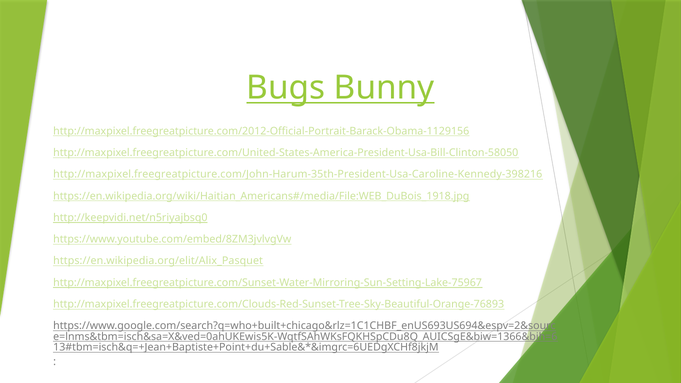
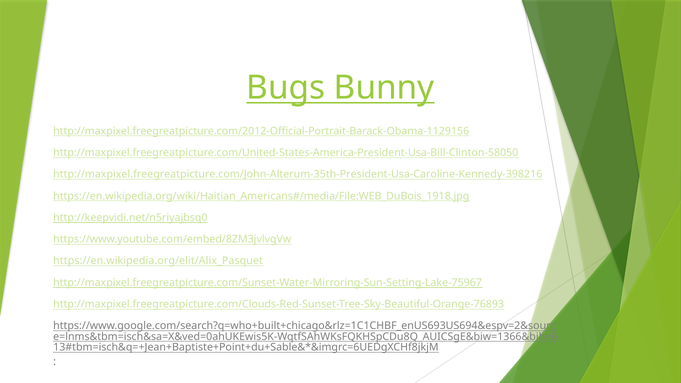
http://maxpixel.freegreatpicture.com/John-Harum-35th-President-Usa-Caroline-Kennedy-398216: http://maxpixel.freegreatpicture.com/John-Harum-35th-President-Usa-Caroline-Kennedy-398216 -> http://maxpixel.freegreatpicture.com/John-Alterum-35th-President-Usa-Caroline-Kennedy-398216
